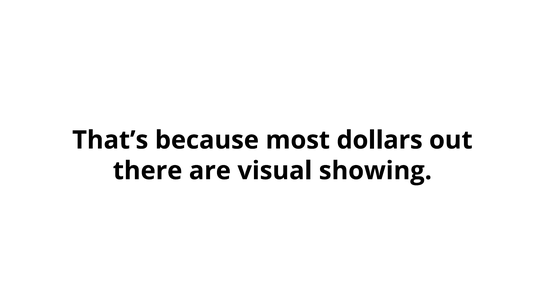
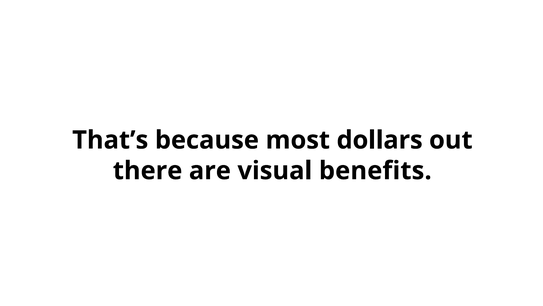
showing: showing -> benefits
